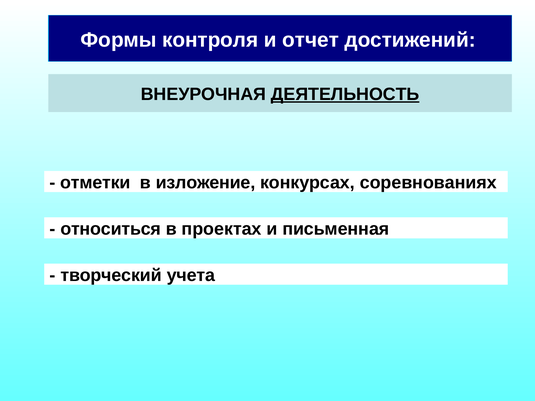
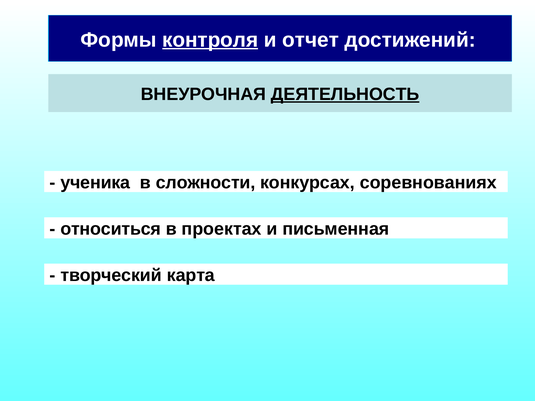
контроля underline: none -> present
отметки: отметки -> ученика
изложение: изложение -> сложности
учета: учета -> карта
